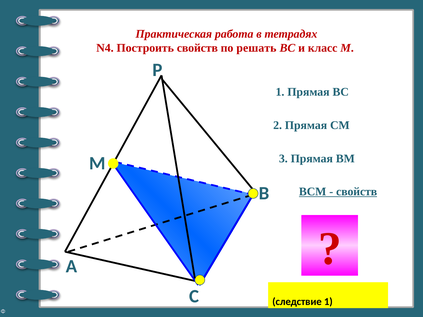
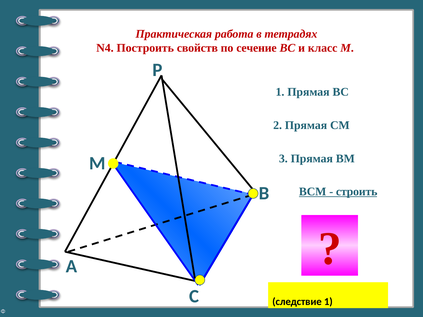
решать: решать -> сечение
свойств at (357, 192): свойств -> строить
